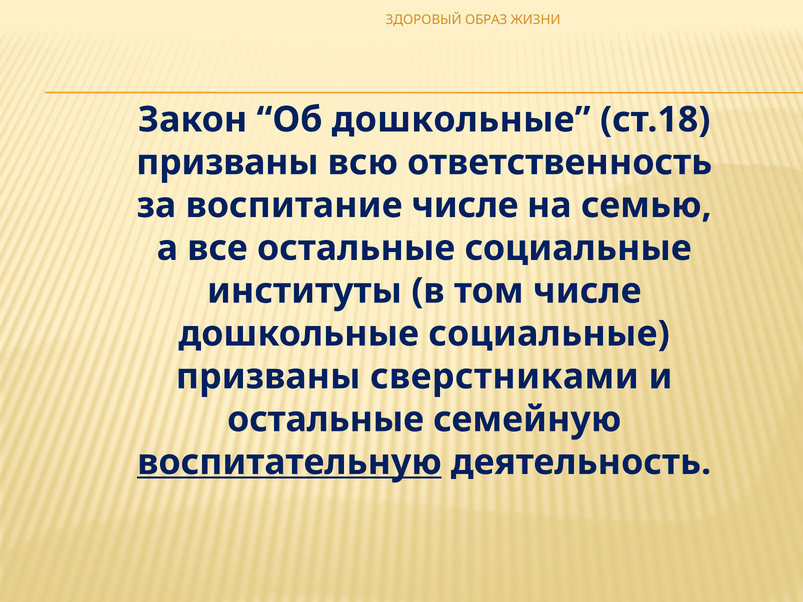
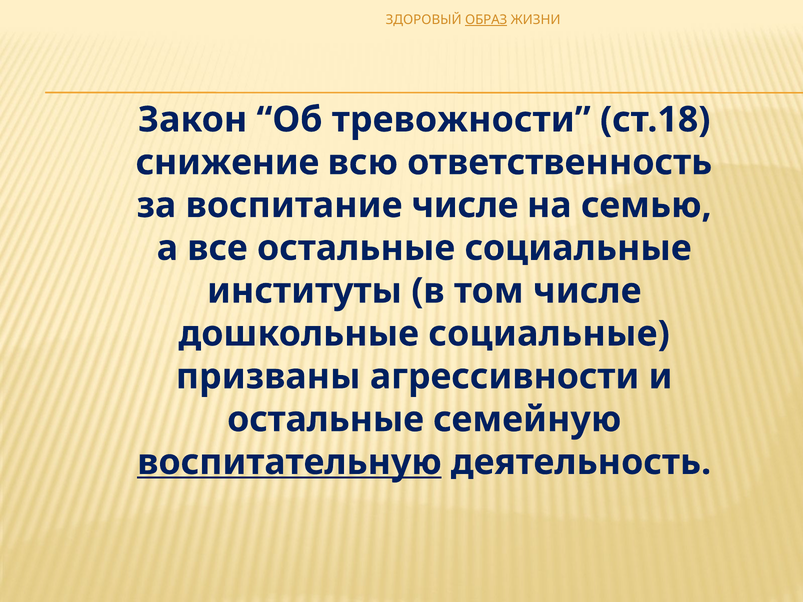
ОБРАЗ underline: none -> present
Об дошкольные: дошкольные -> тревожности
призваны at (227, 163): призваны -> снижение
сверстниками: сверстниками -> агрессивности
